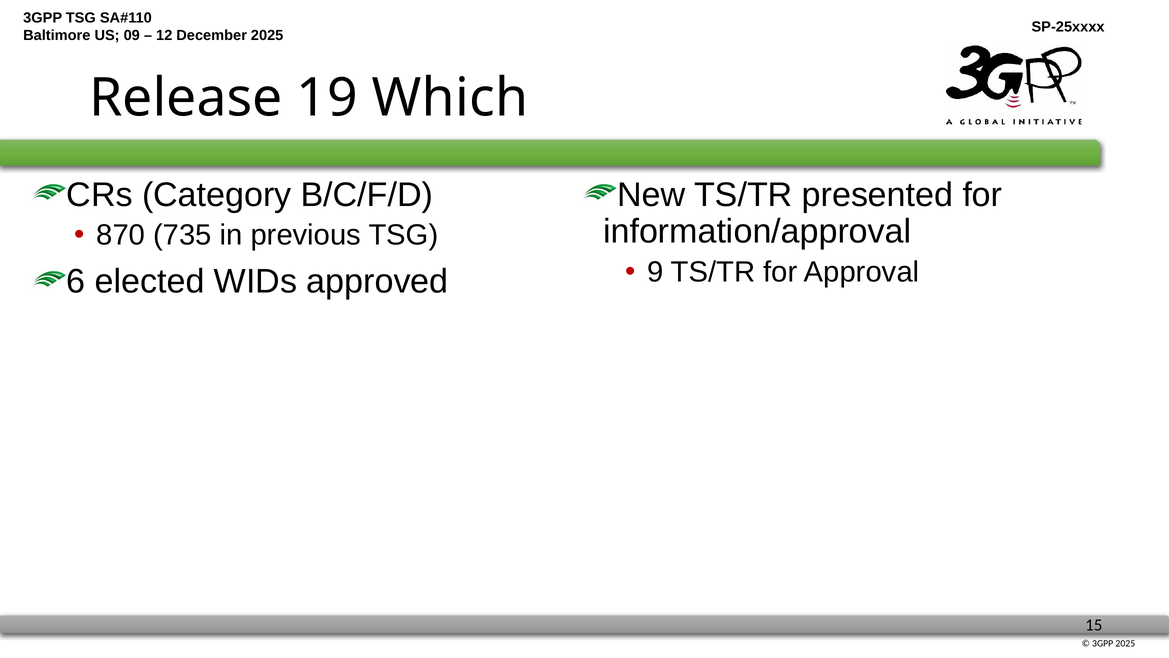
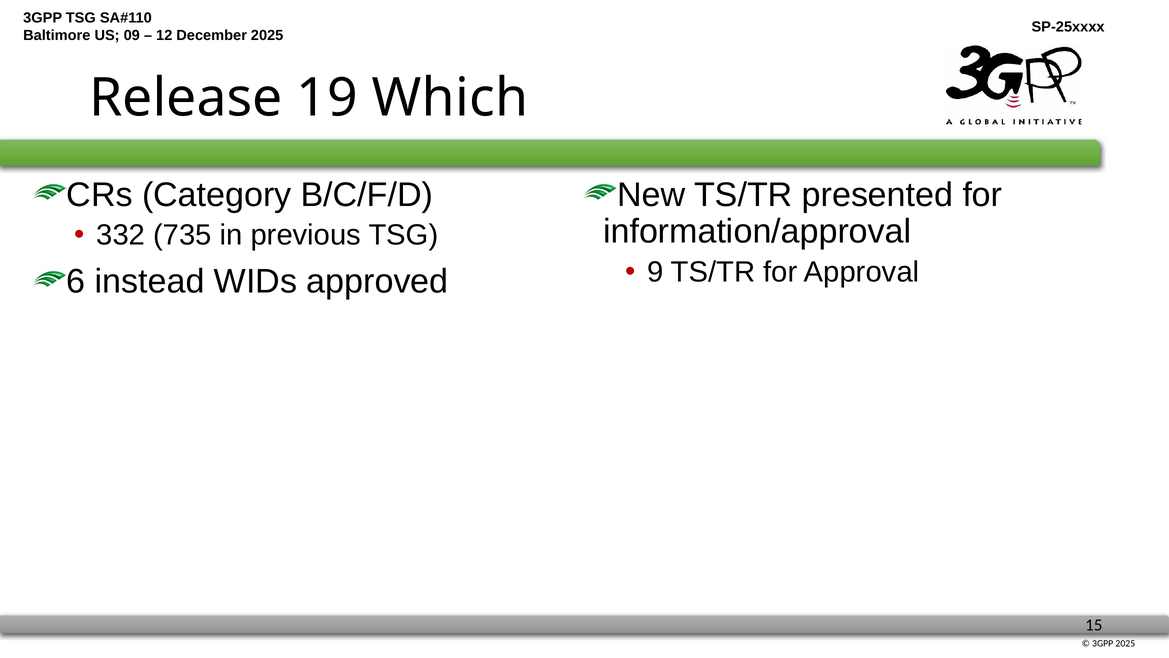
870: 870 -> 332
elected: elected -> instead
